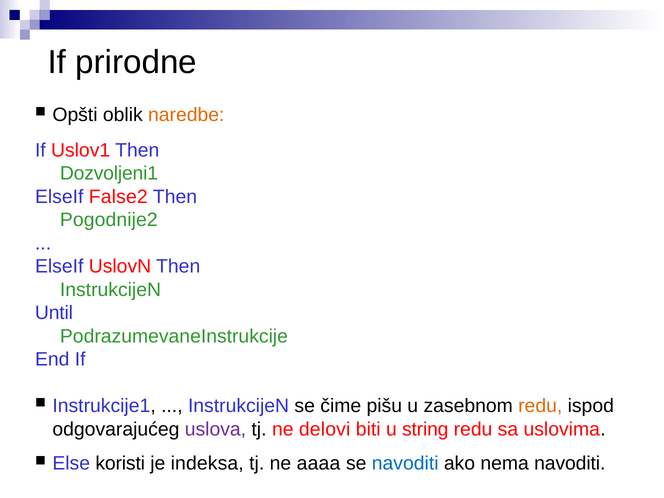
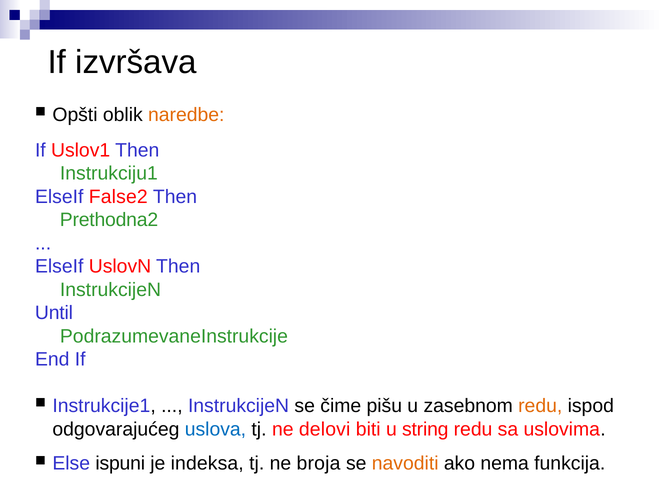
prirodne: prirodne -> izvršava
Dozvoljeni1: Dozvoljeni1 -> Instrukciju1
Pogodnije2: Pogodnije2 -> Prethodna2
uslova colour: purple -> blue
koristi: koristi -> ispuni
aaaa: aaaa -> broja
navoditi at (405, 463) colour: blue -> orange
nema navoditi: navoditi -> funkcija
